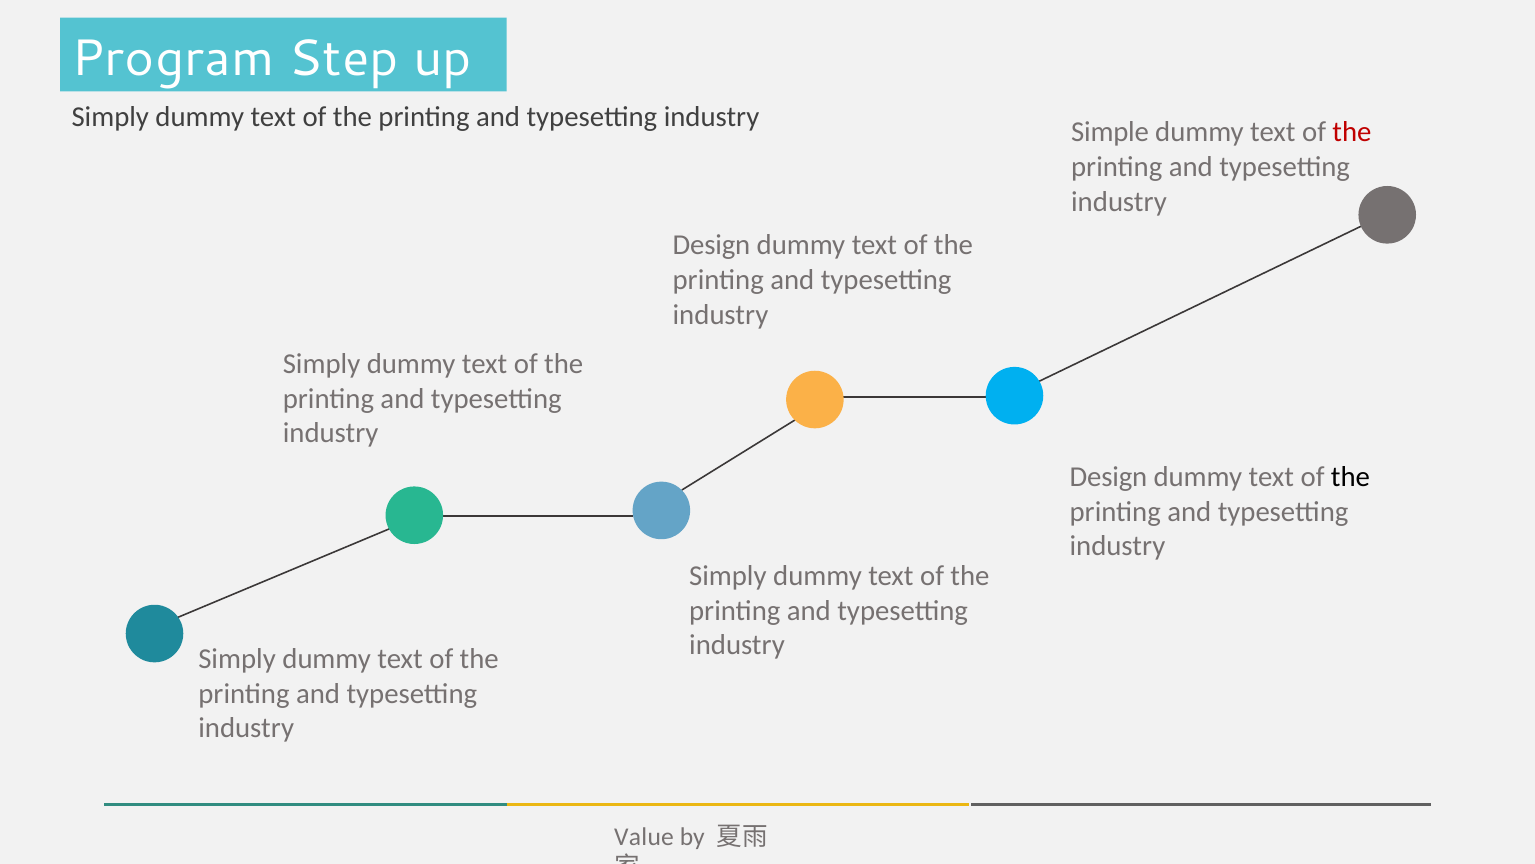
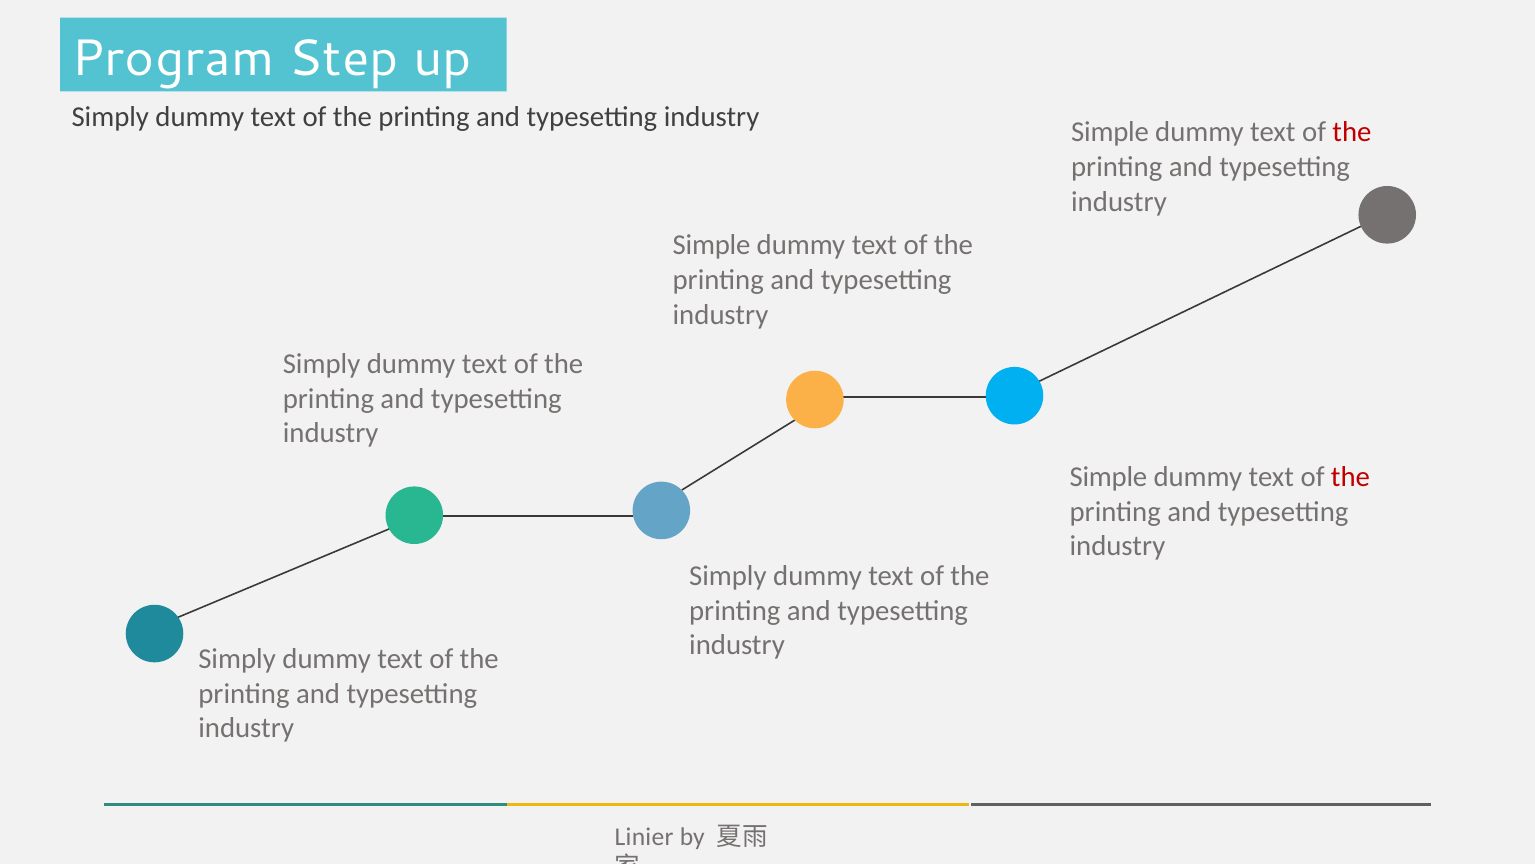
Design at (711, 245): Design -> Simple
Design at (1108, 477): Design -> Simple
the at (1350, 477) colour: black -> red
Value: Value -> Linier
